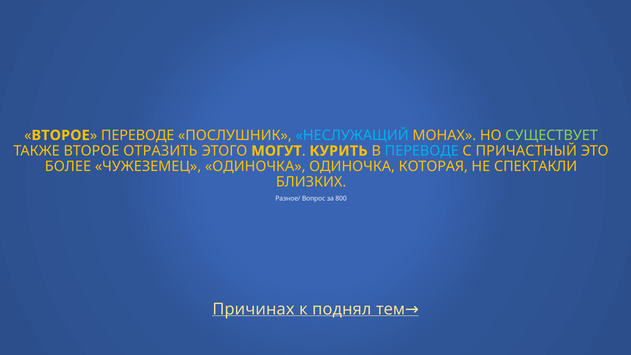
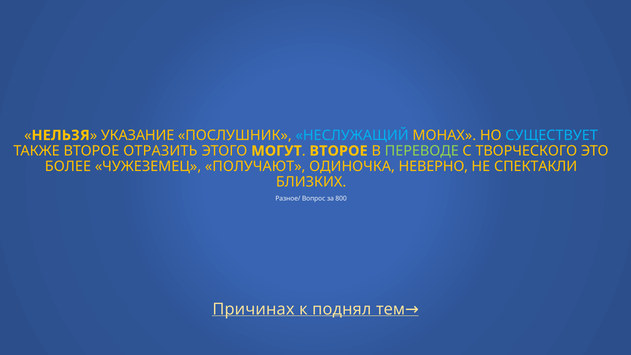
ВТОРОЕ at (61, 135): ВТОРОЕ -> НЕЛЬЗЯ
ПЕРЕВОДЕ at (138, 135): ПЕРЕВОДЕ -> УКАЗАНИЕ
СУЩЕСТВУЕТ colour: light green -> light blue
КУРИТЬ at (339, 151): КУРИТЬ -> ВТОРОЕ
ПЕРЕВОДЕ at (422, 151) colour: light blue -> light green
ПРИЧАСТНЫЙ: ПРИЧАСТНЫЙ -> ТВОРЧЕСКОГО
ЧУЖЕЗЕМЕЦ ОДИНОЧКА: ОДИНОЧКА -> ПОЛУЧАЮТ
КОТОРАЯ: КОТОРАЯ -> НЕВЕРНО
